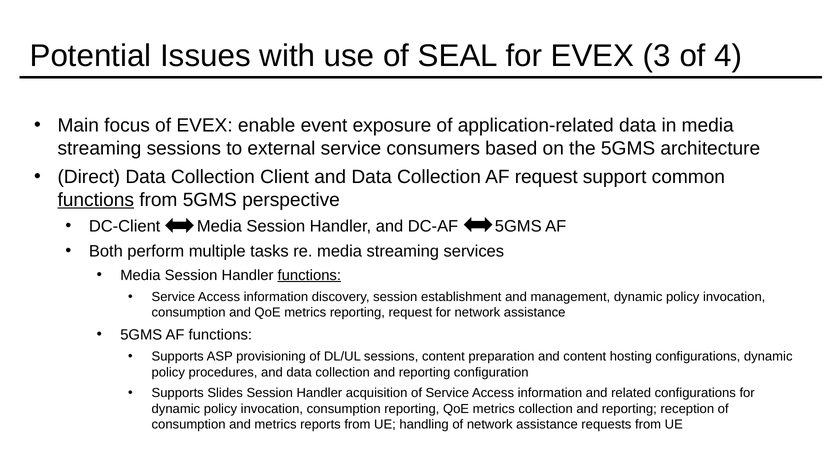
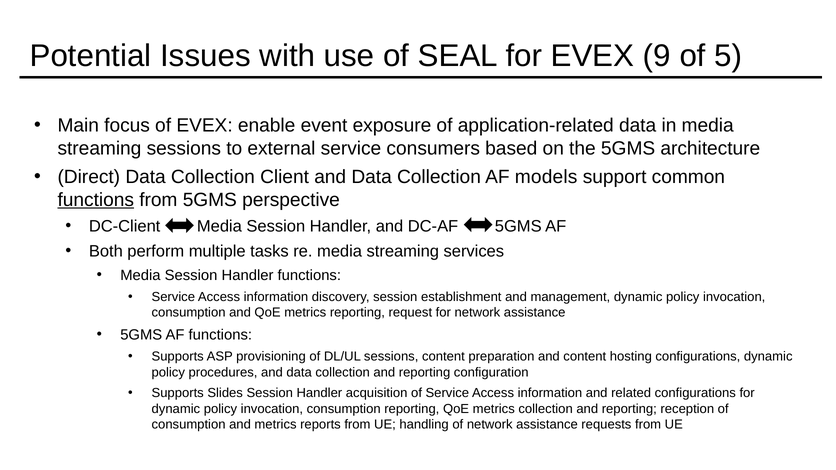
3: 3 -> 9
4: 4 -> 5
AF request: request -> models
functions at (309, 275) underline: present -> none
